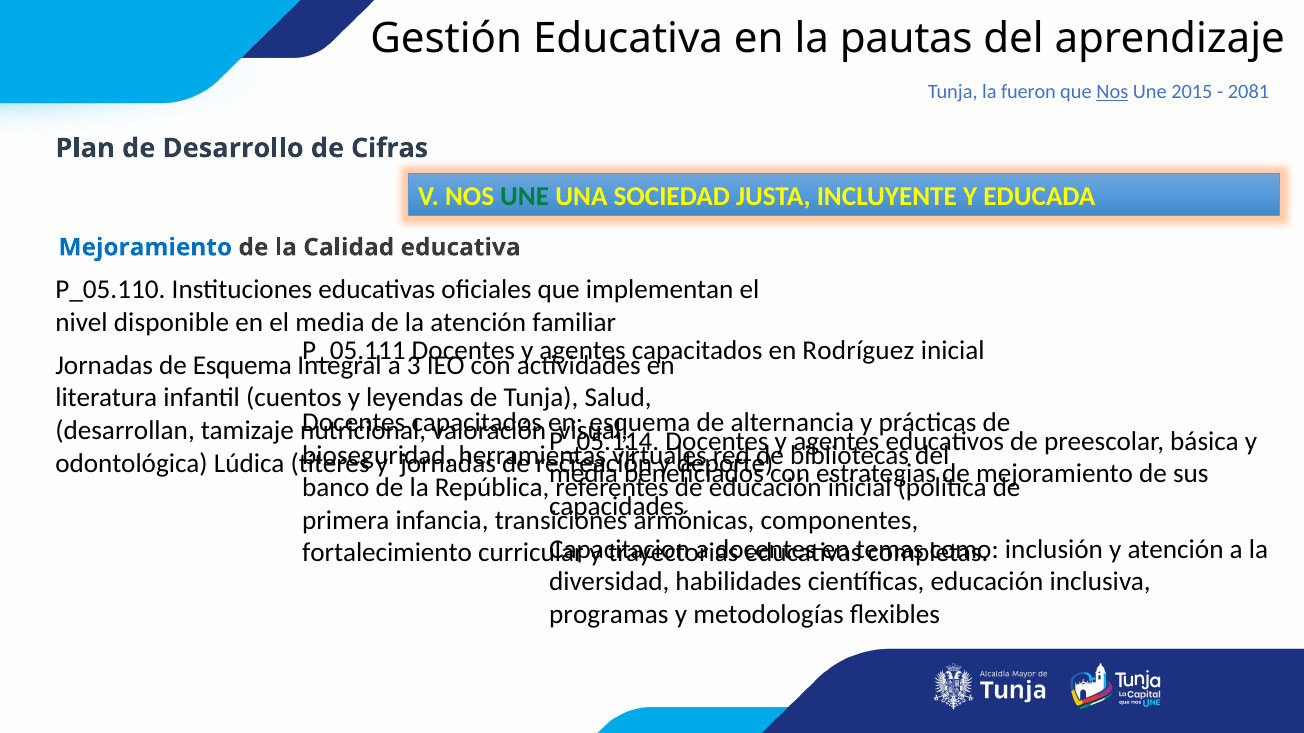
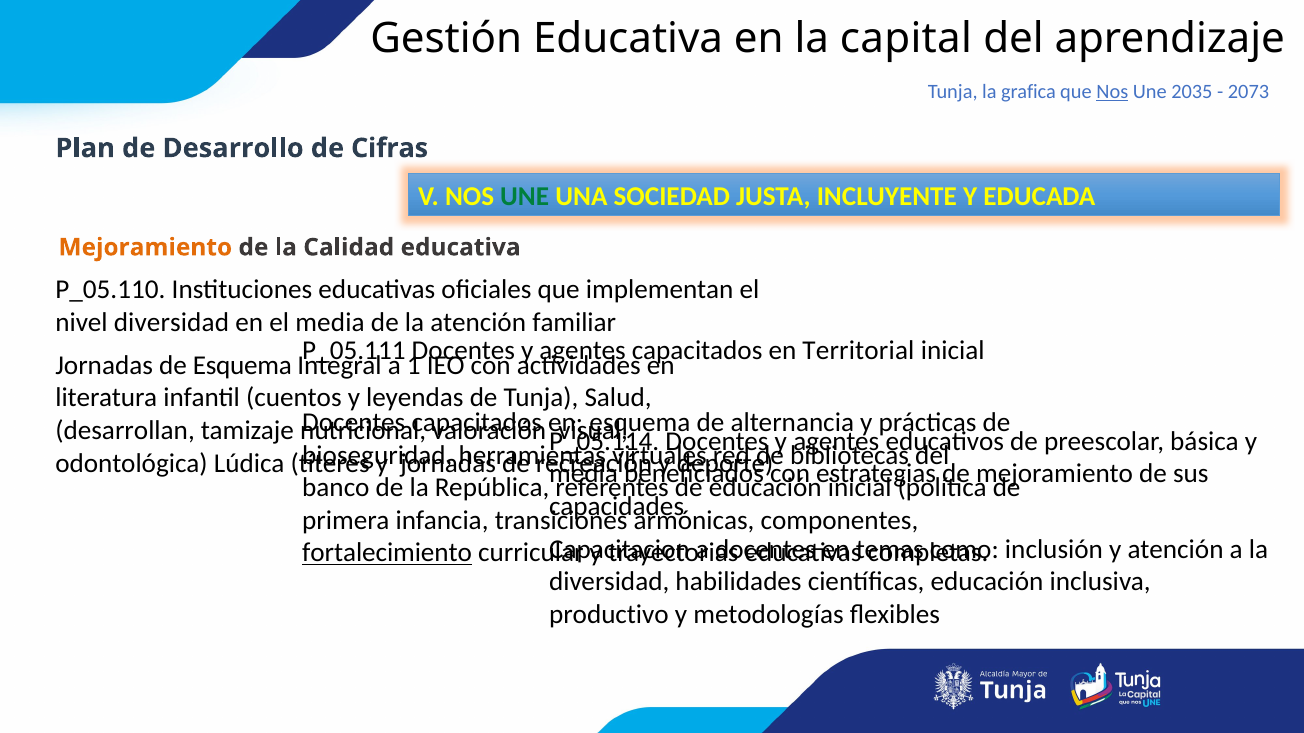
pautas: pautas -> capital
fueron: fueron -> grafica
2015: 2015 -> 2035
2081: 2081 -> 2073
Mejoramiento at (145, 248) colour: blue -> orange
nivel disponible: disponible -> diversidad
Rodríguez: Rodríguez -> Territorial
3: 3 -> 1
fortalecimiento underline: none -> present
programas: programas -> productivo
